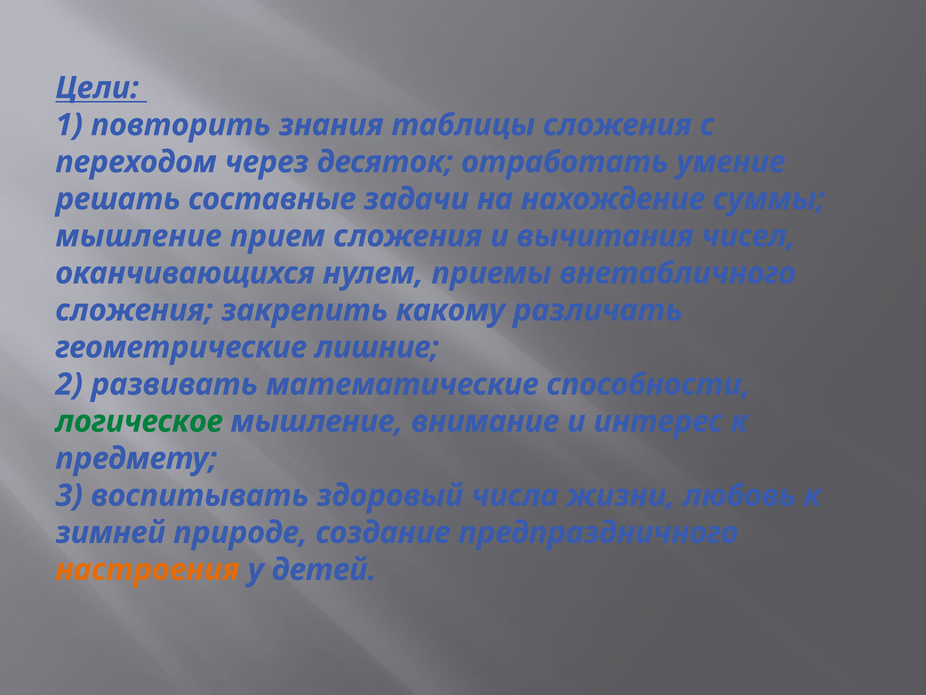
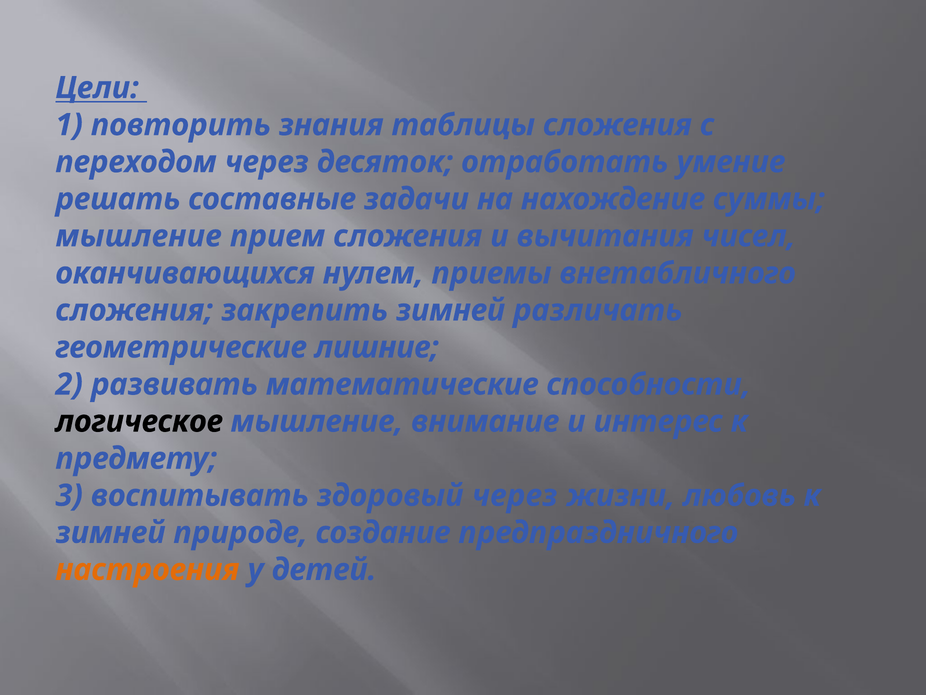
закрепить какому: какому -> зимней
логическое colour: green -> black
здоровый числа: числа -> через
